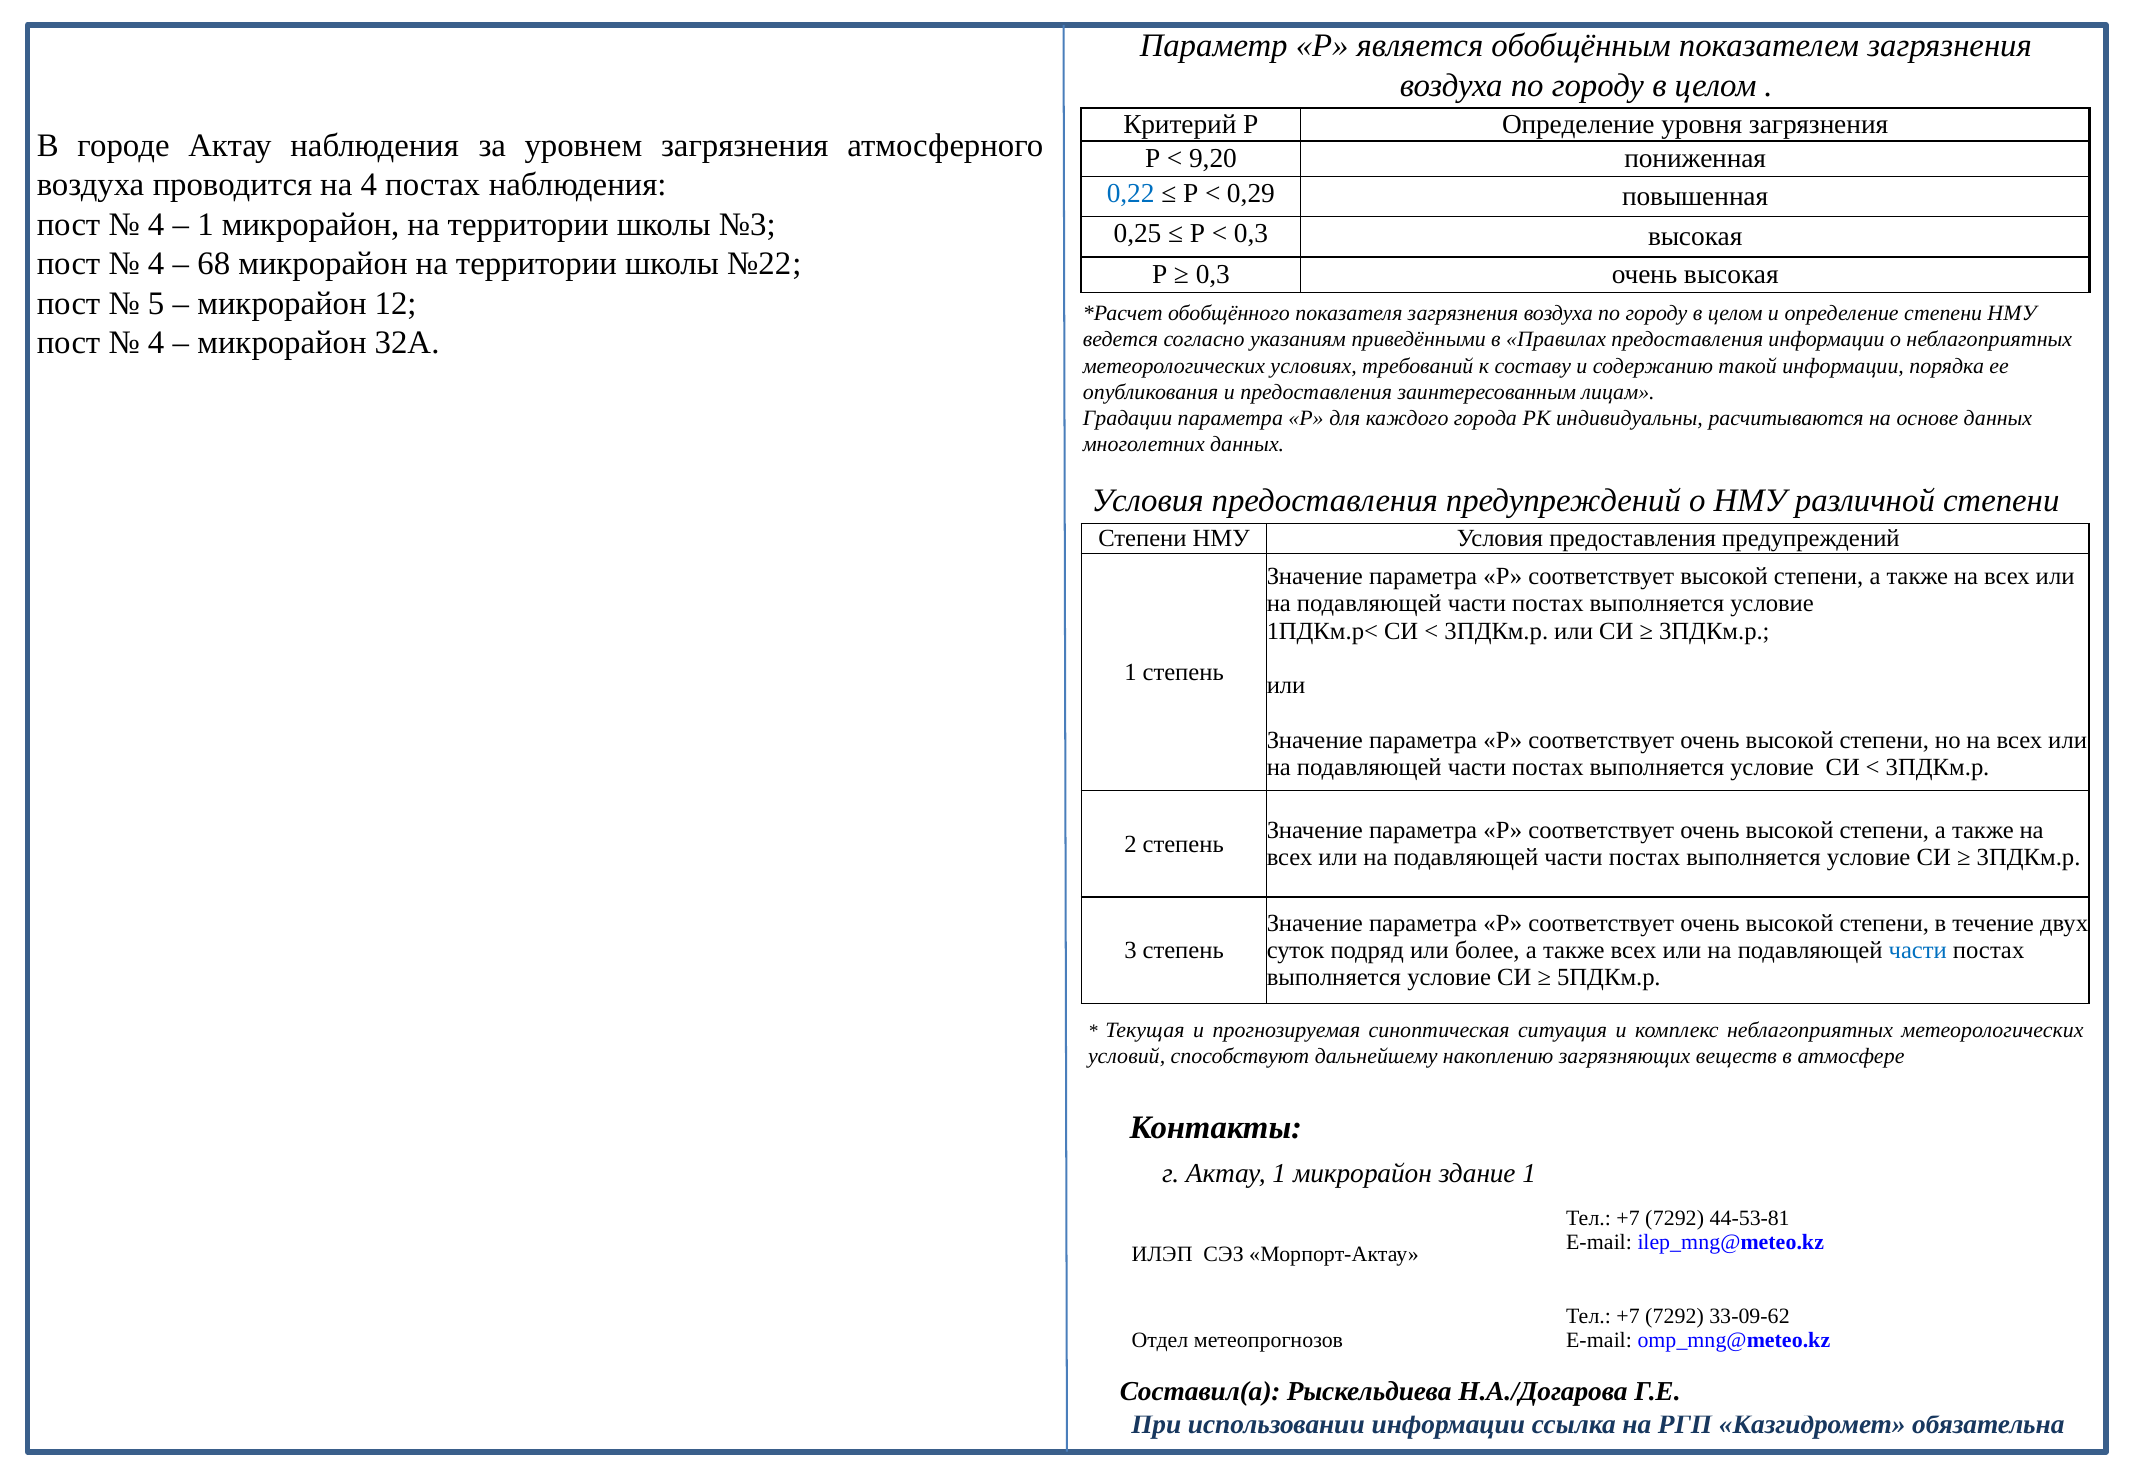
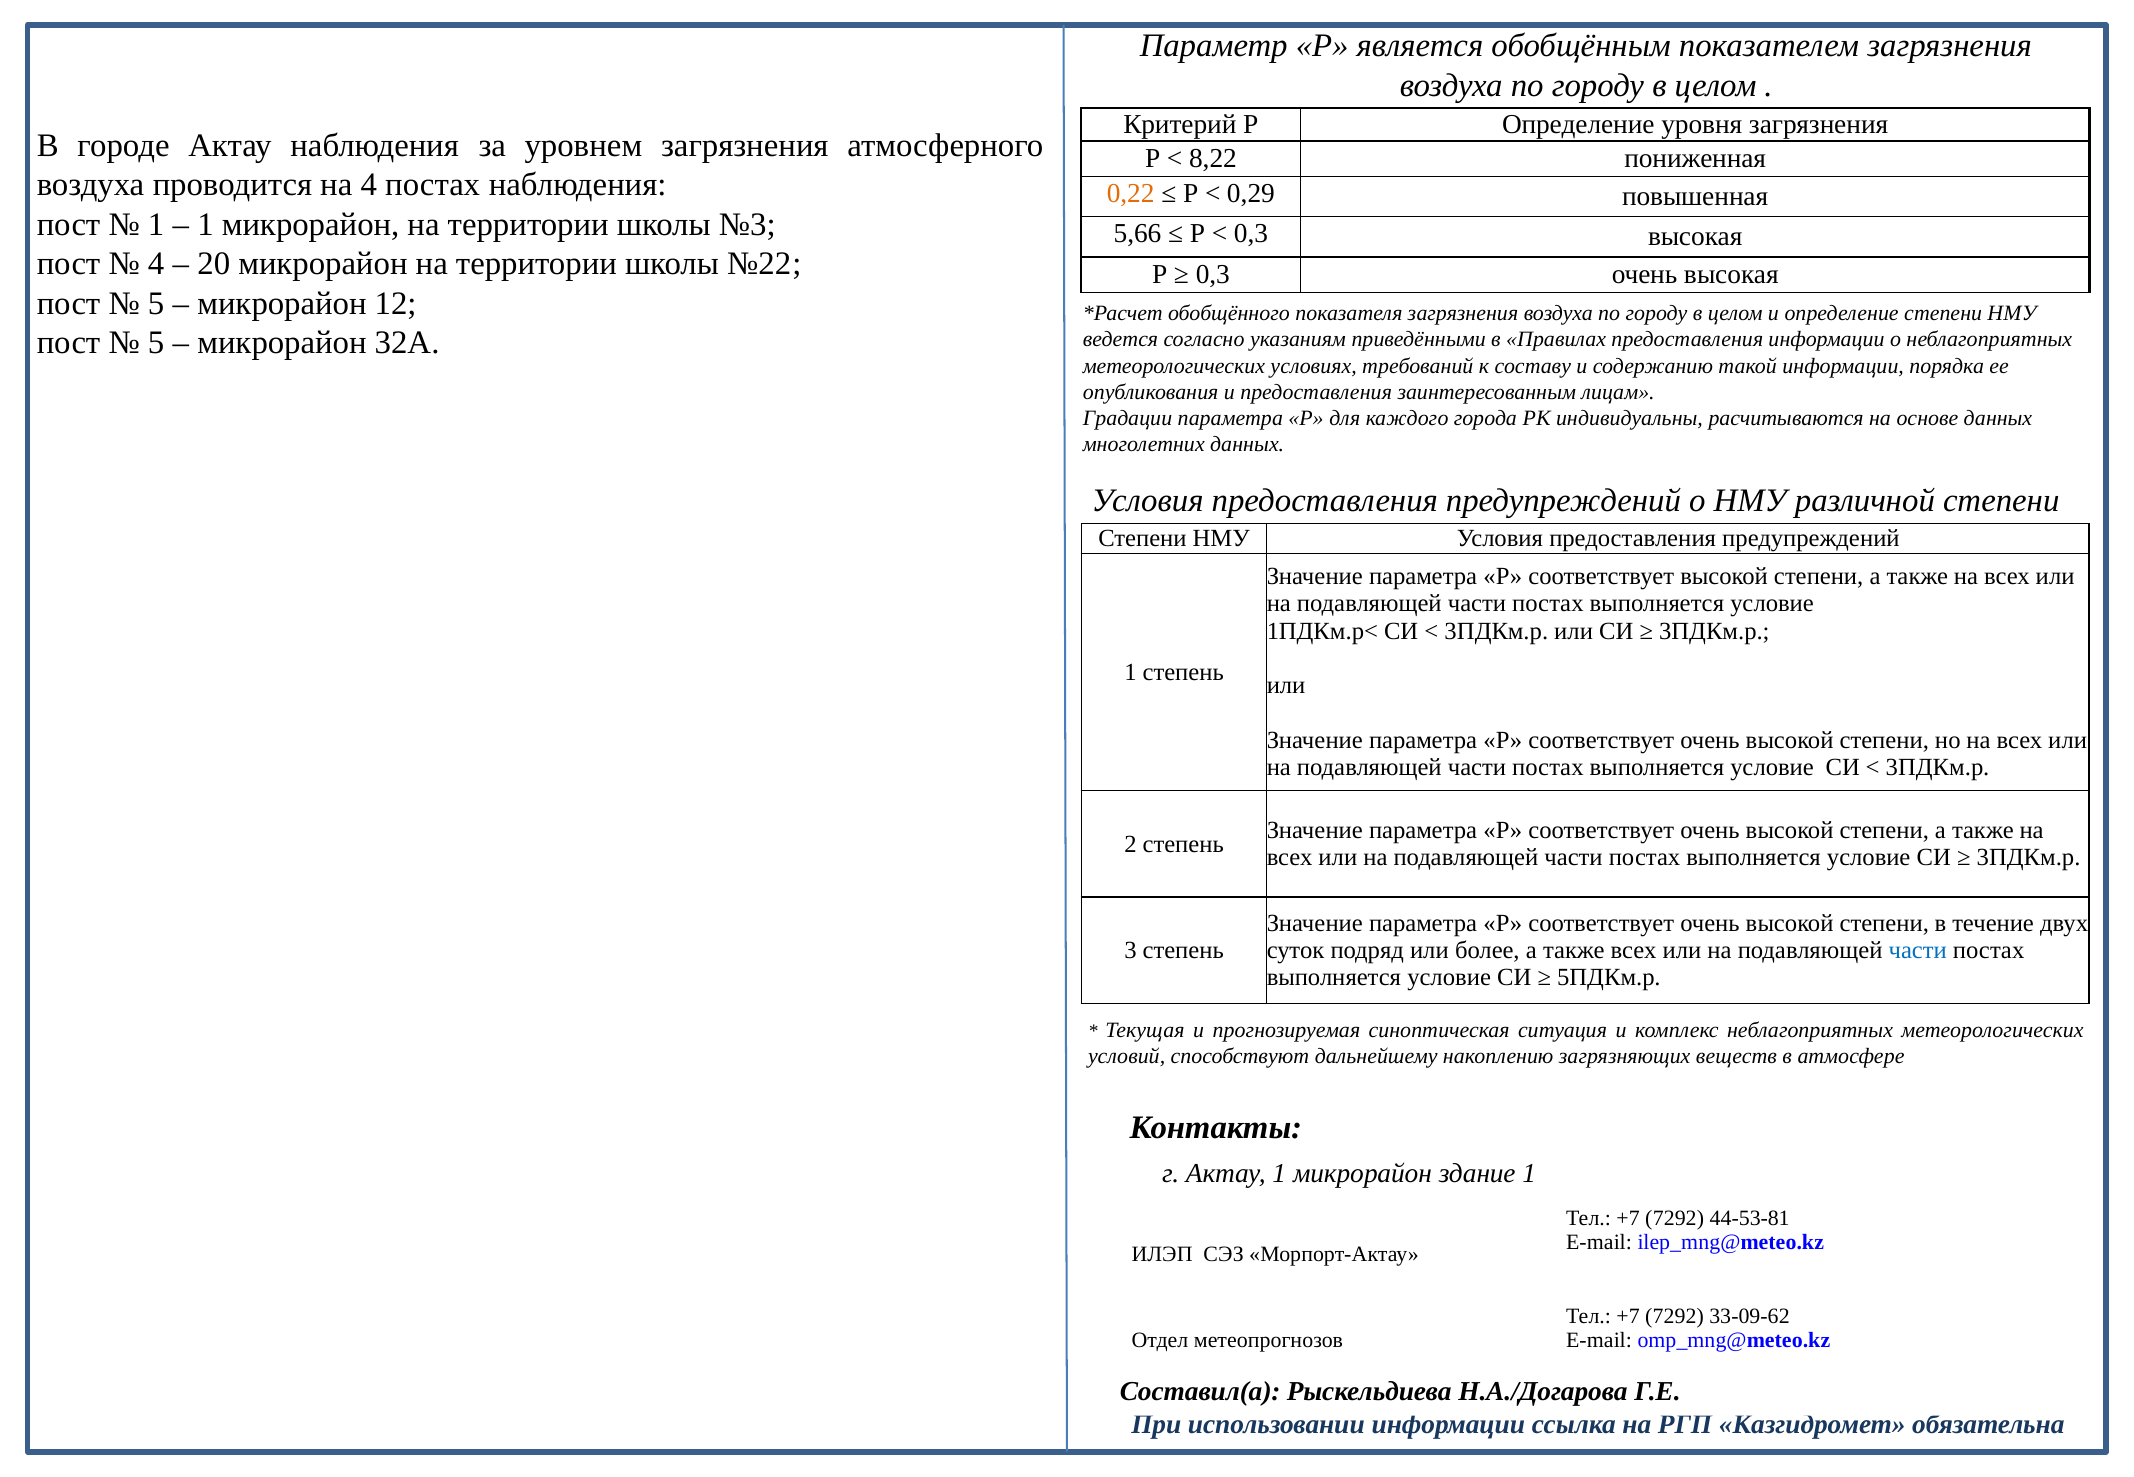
9,20: 9,20 -> 8,22
0,22 colour: blue -> orange
4 at (156, 224): 4 -> 1
0,25: 0,25 -> 5,66
68: 68 -> 20
4 at (156, 343): 4 -> 5
